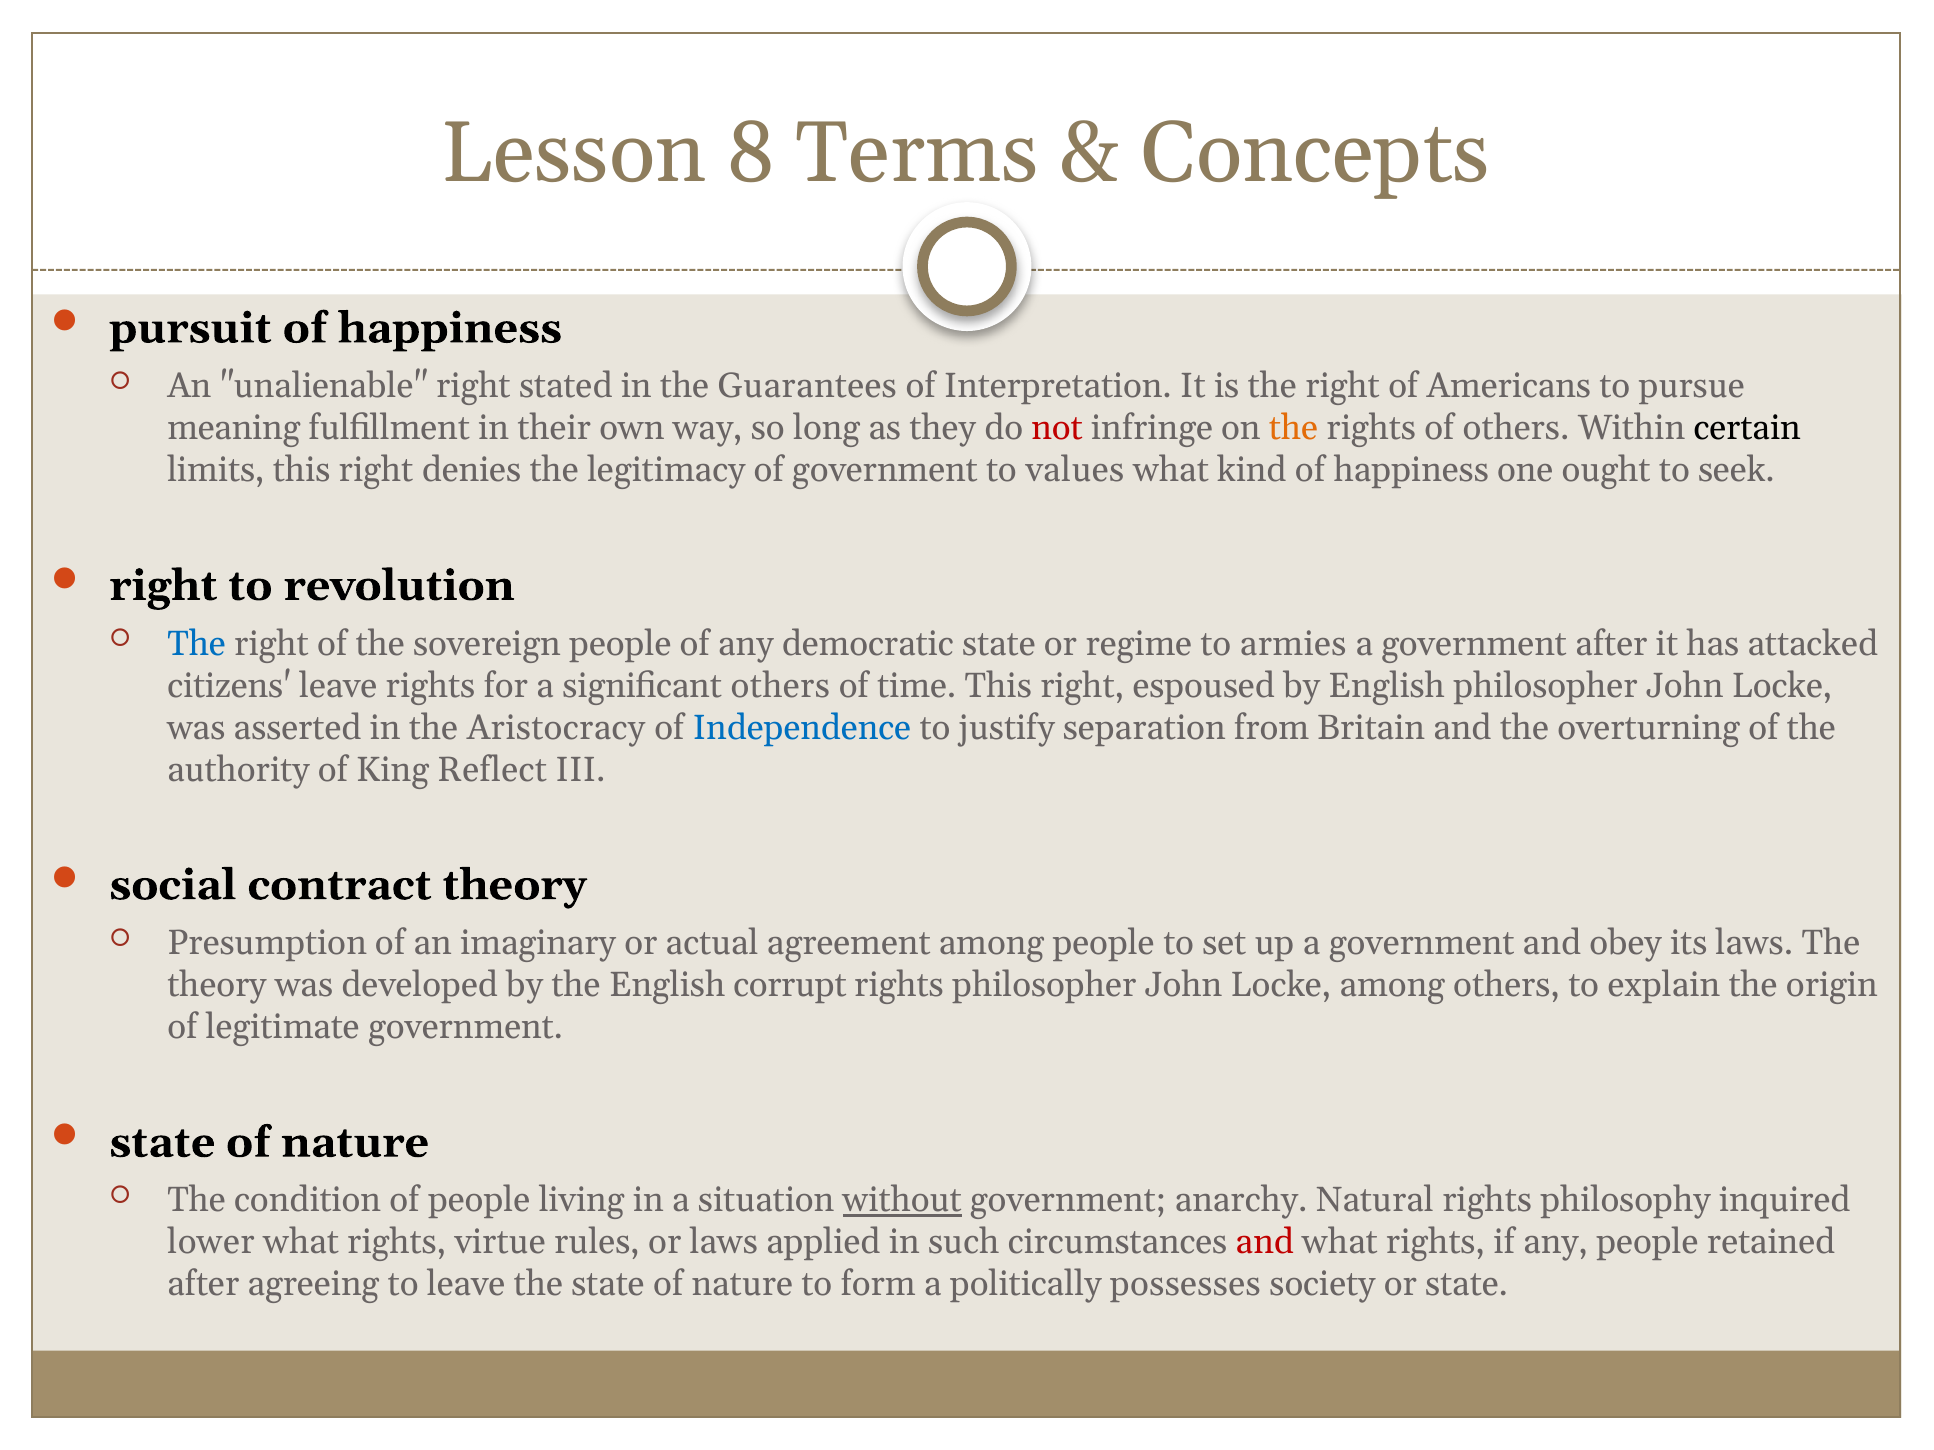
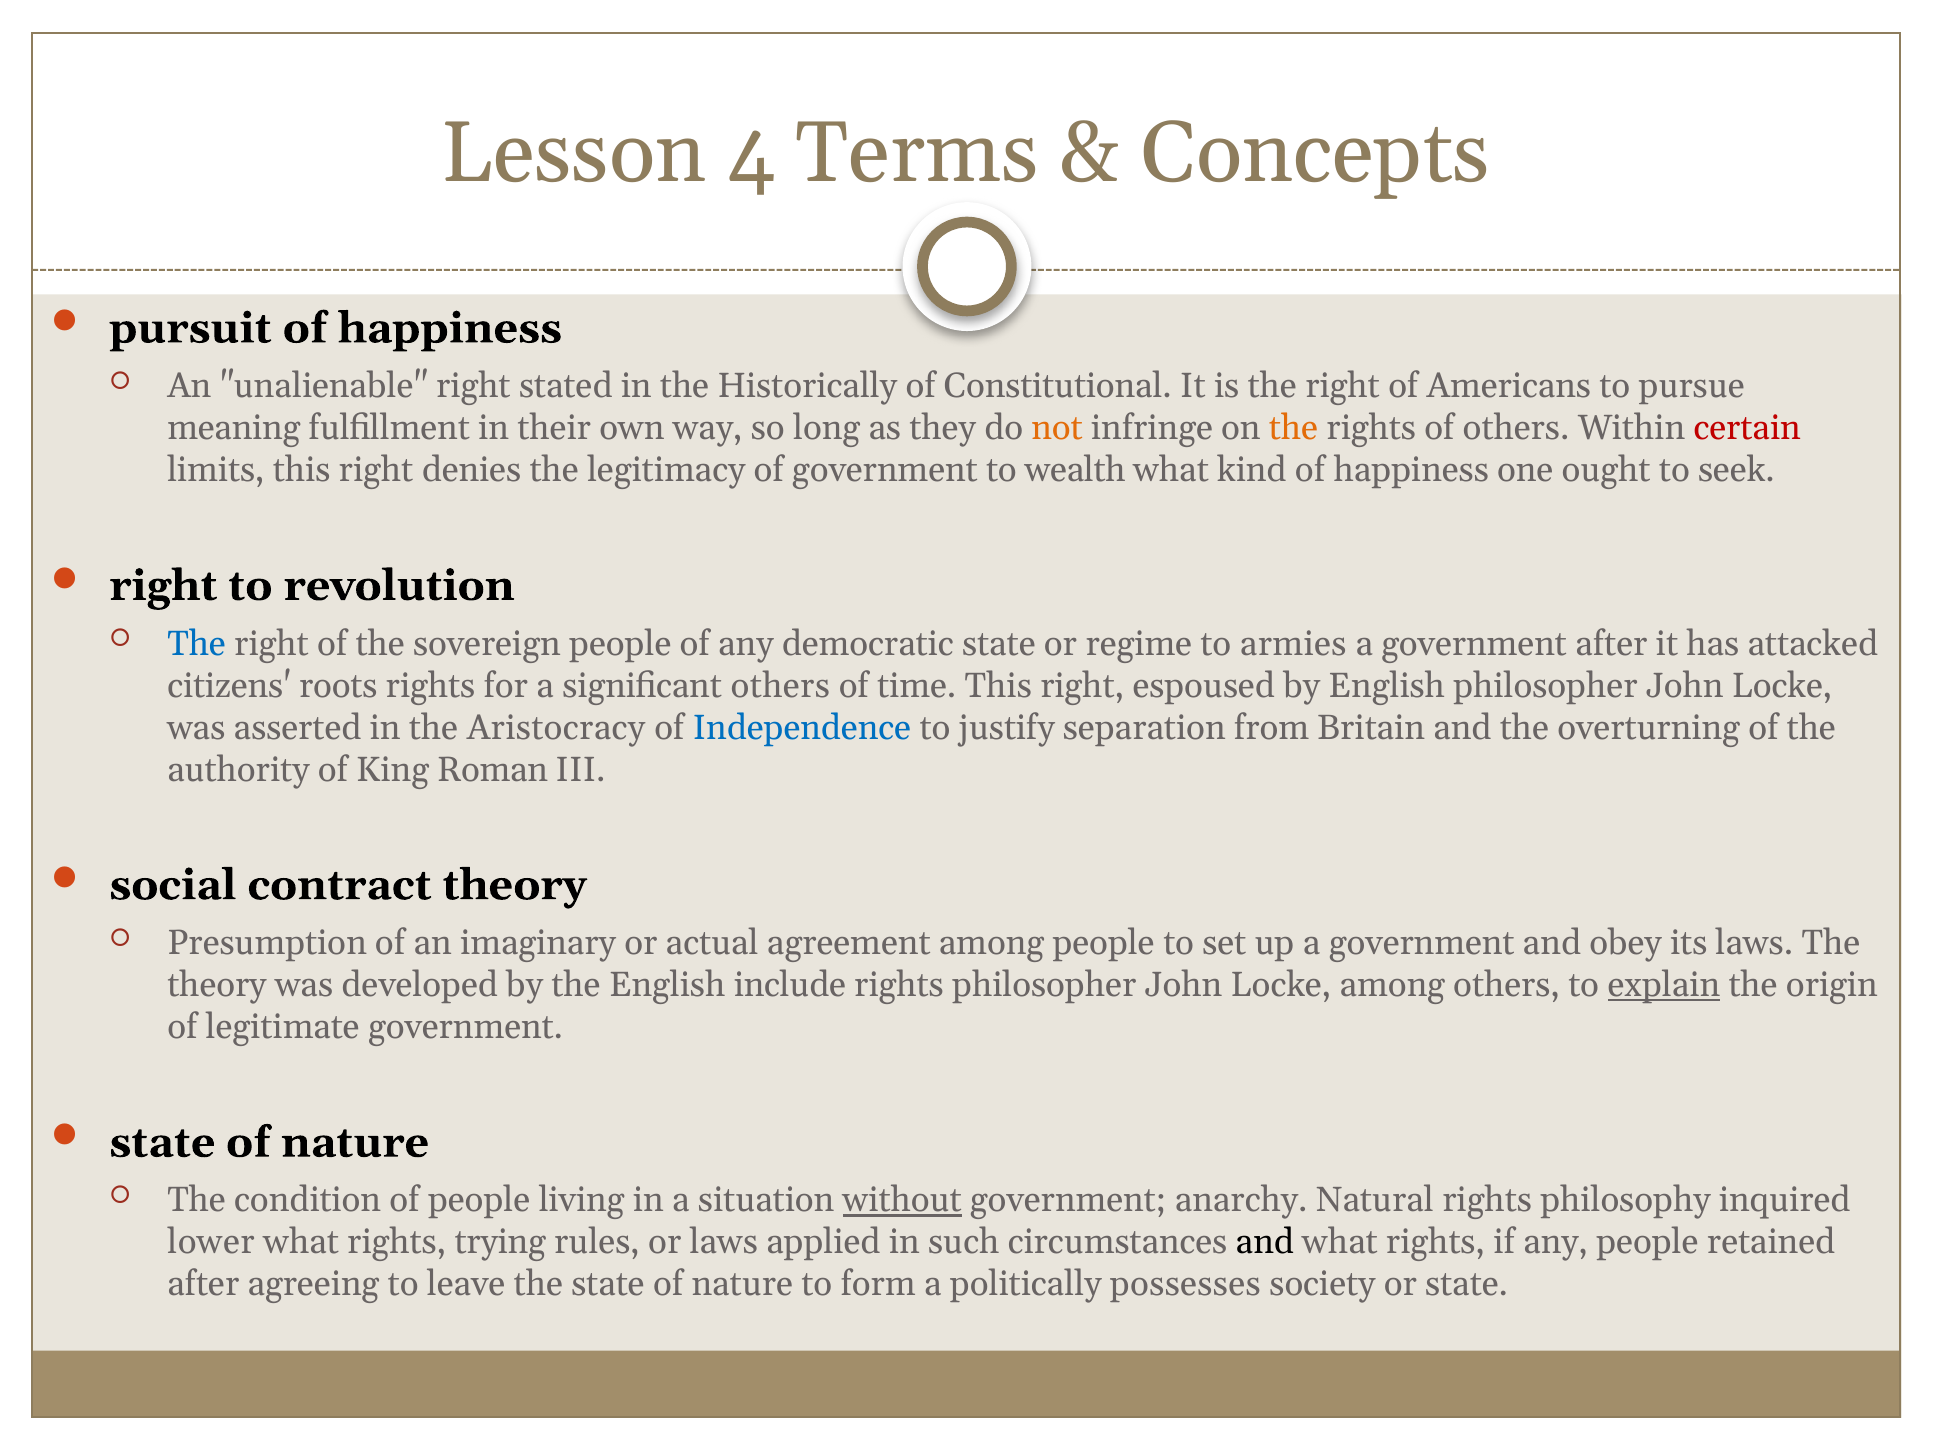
8: 8 -> 4
Guarantees: Guarantees -> Historically
Interpretation: Interpretation -> Constitutional
not colour: red -> orange
certain colour: black -> red
values: values -> wealth
citizens leave: leave -> roots
Reflect: Reflect -> Roman
corrupt: corrupt -> include
explain underline: none -> present
virtue: virtue -> trying
and at (1265, 1243) colour: red -> black
